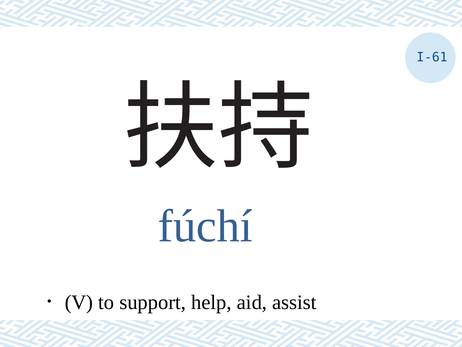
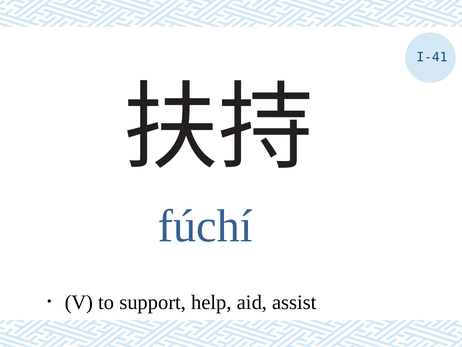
I-61: I-61 -> I-41
